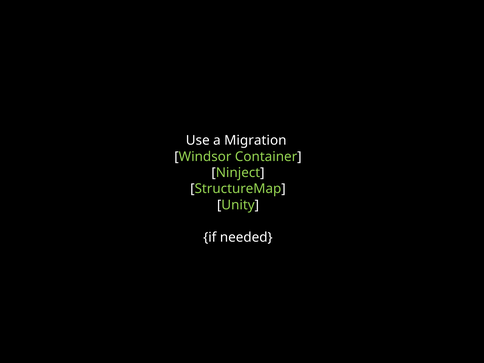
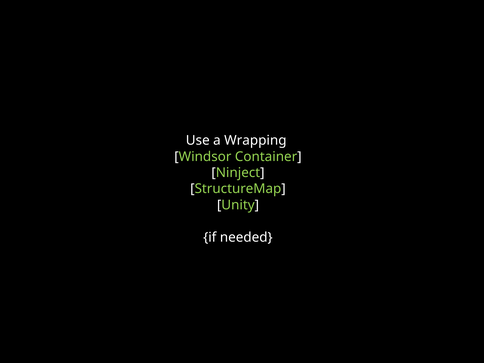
Migration: Migration -> Wrapping
